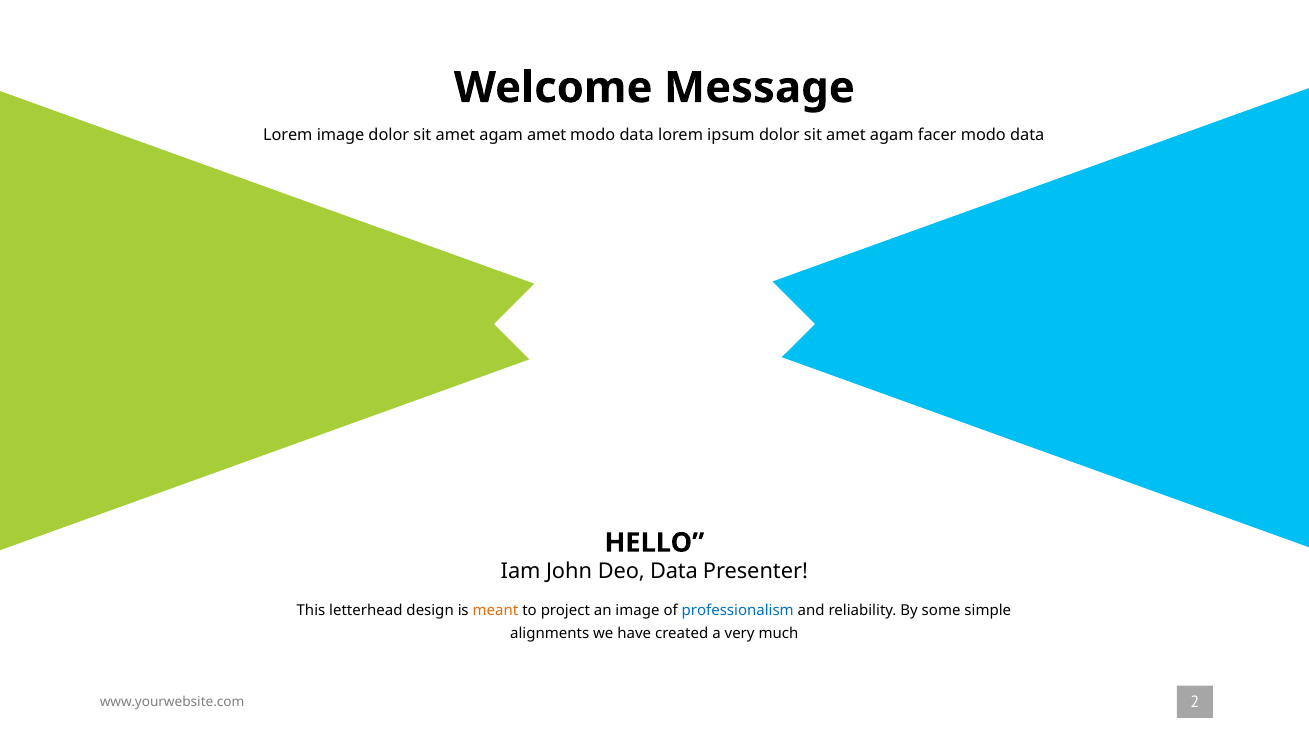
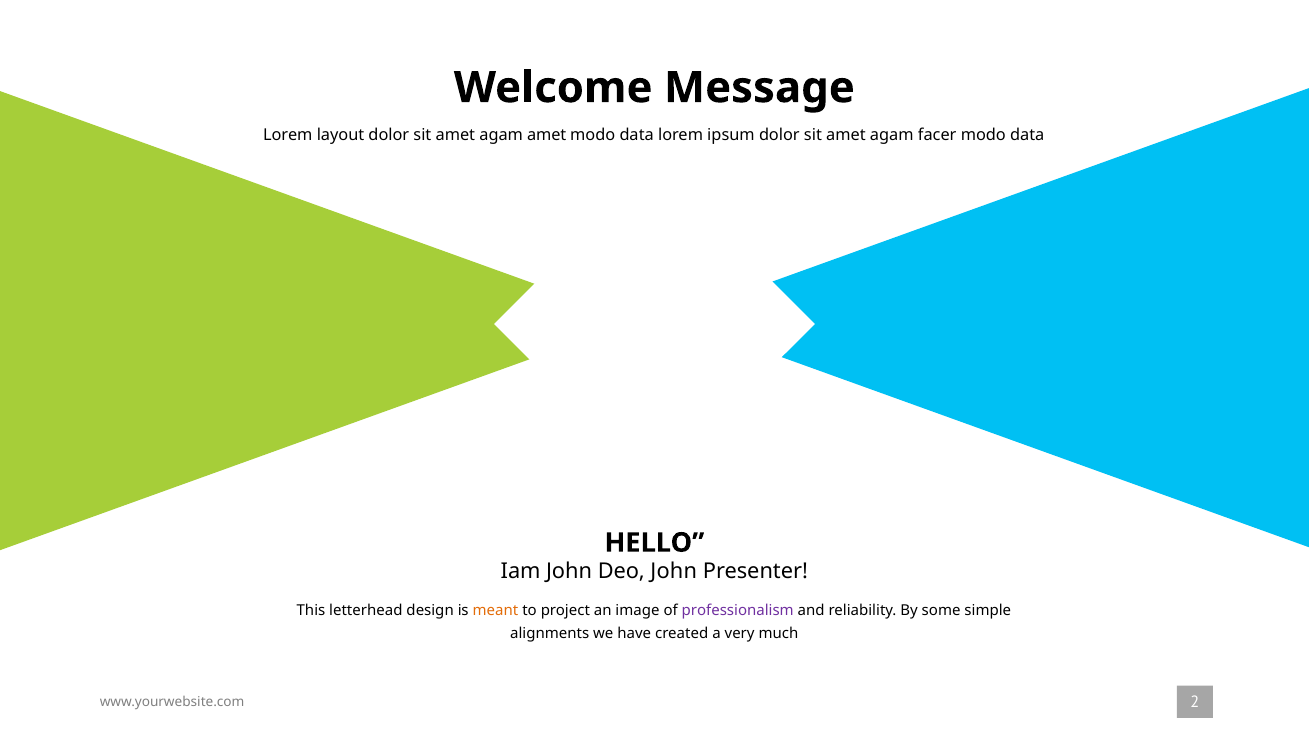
Lorem image: image -> layout
Deo Data: Data -> John
professionalism colour: blue -> purple
